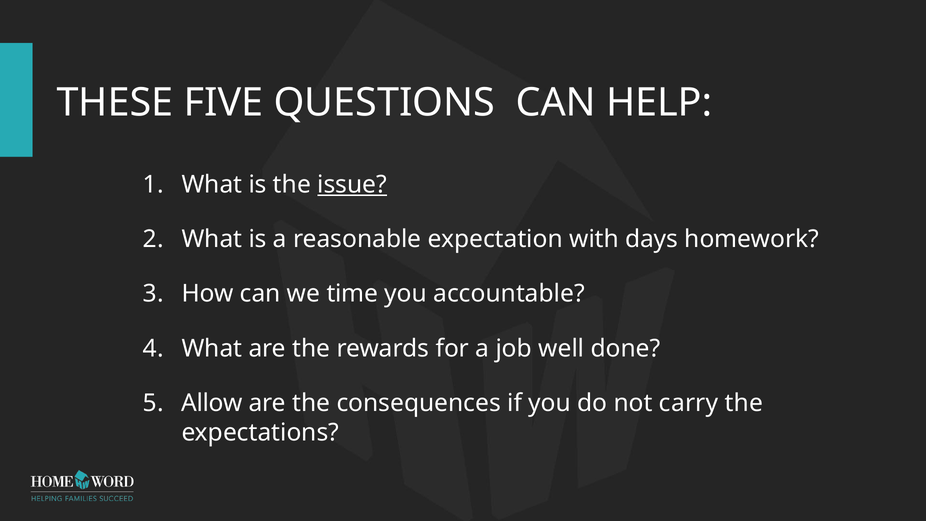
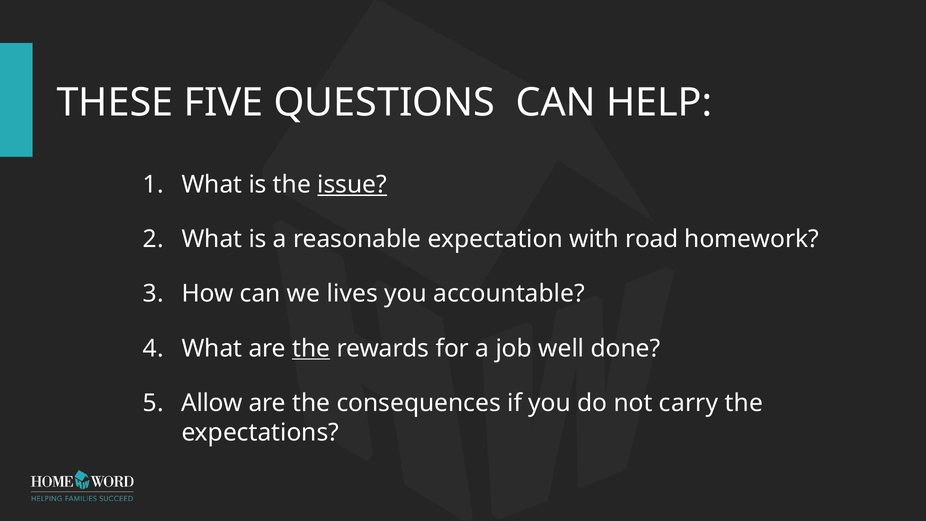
days: days -> road
time: time -> lives
the at (311, 348) underline: none -> present
